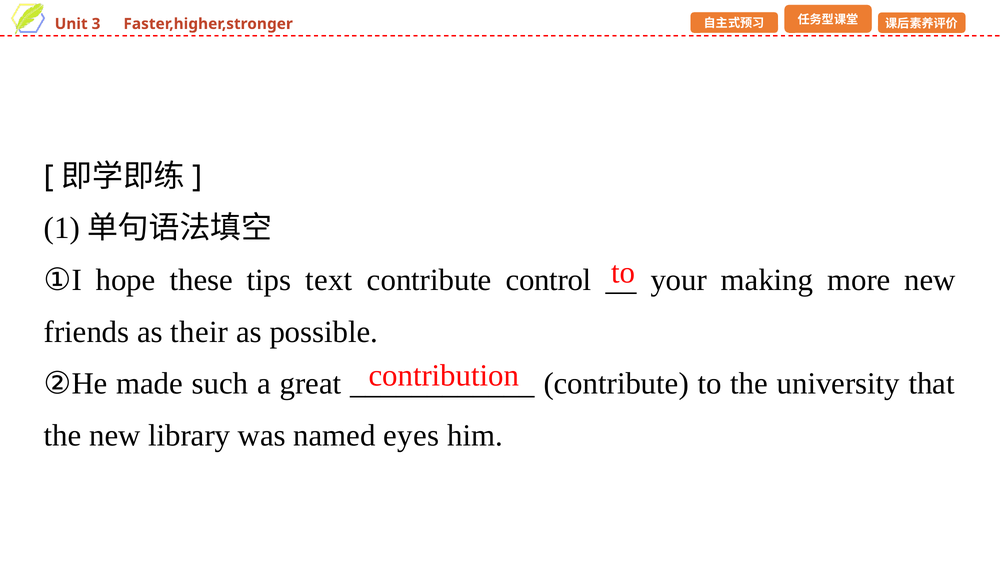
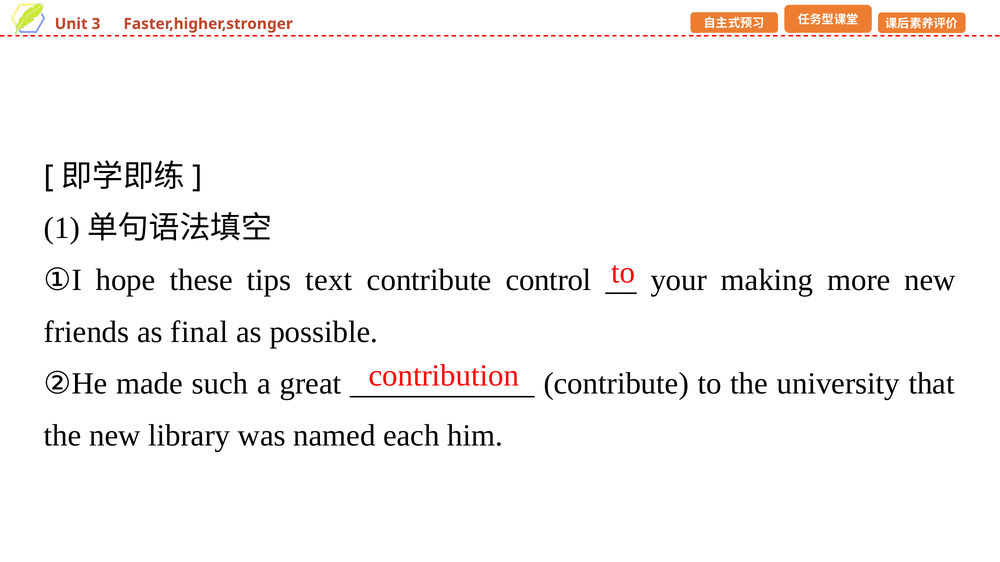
their: their -> final
eyes: eyes -> each
